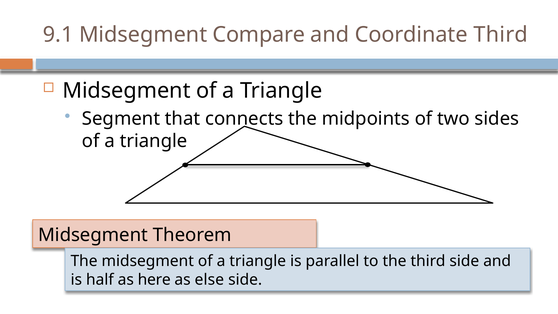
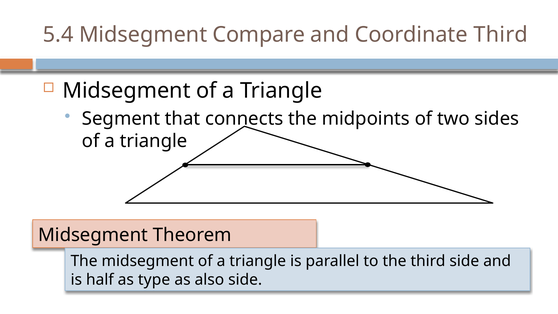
9.1: 9.1 -> 5.4
here: here -> type
else: else -> also
